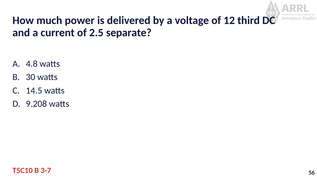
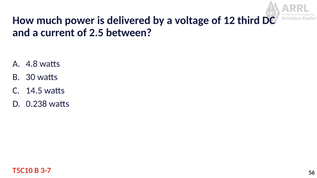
separate: separate -> between
9.208: 9.208 -> 0.238
